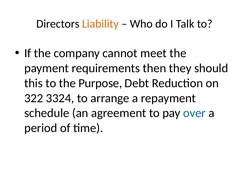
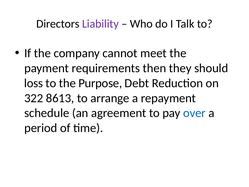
Liability colour: orange -> purple
this: this -> loss
3324: 3324 -> 8613
